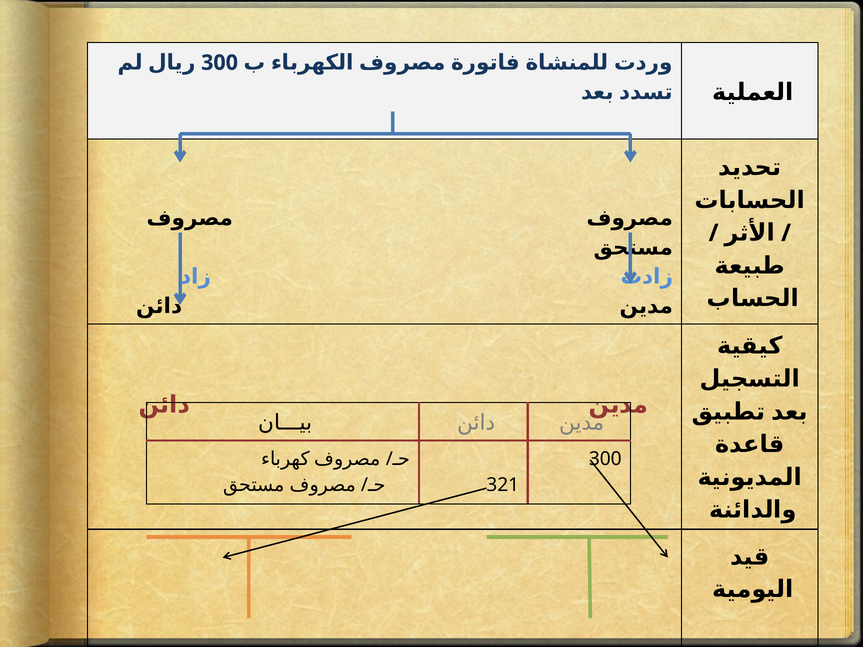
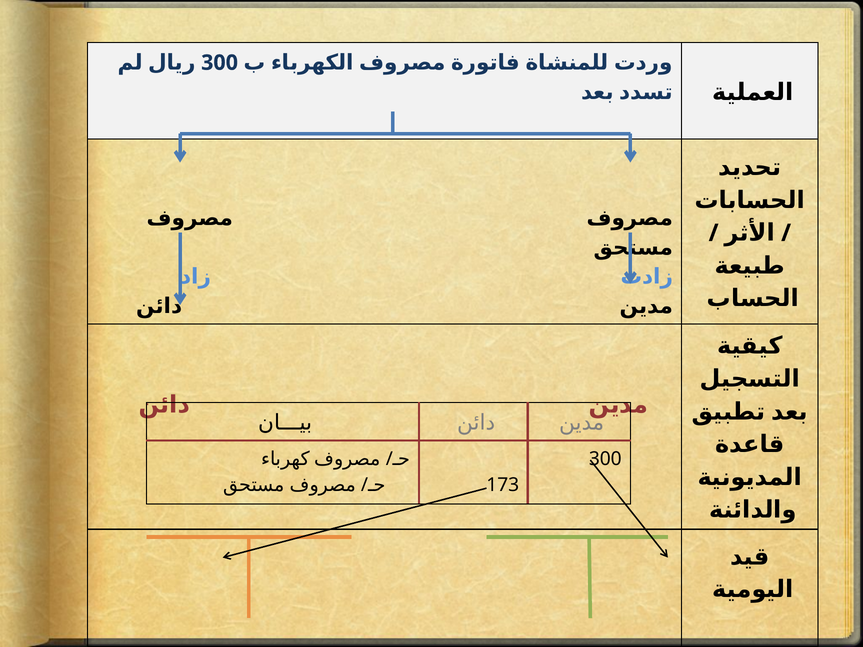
321: 321 -> 173
